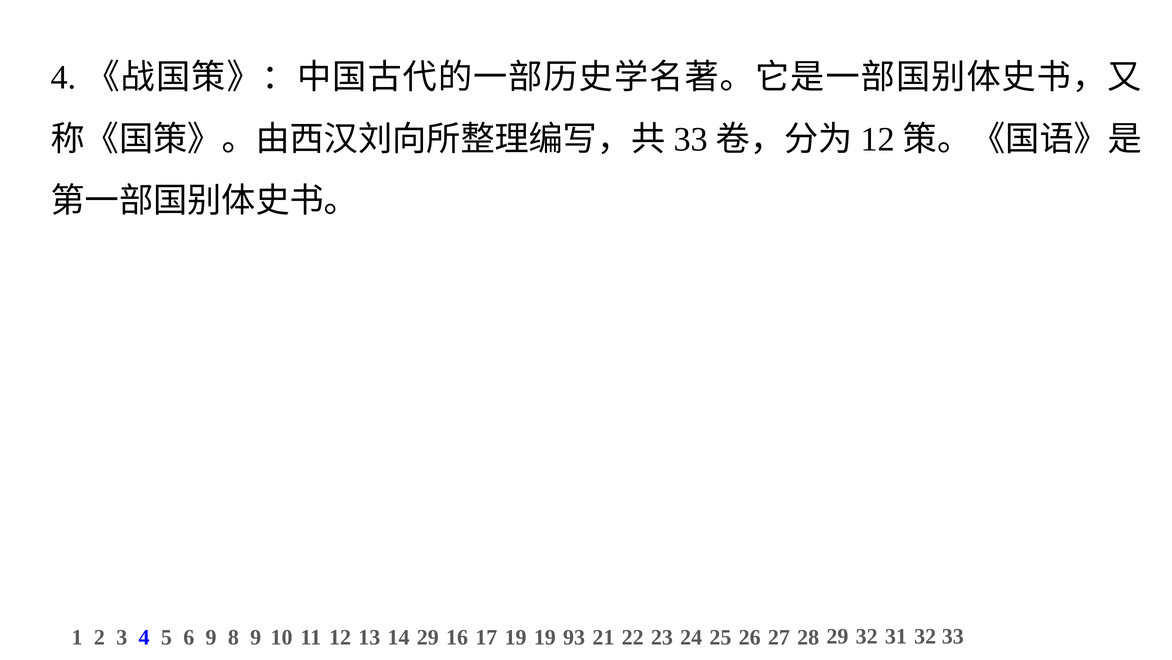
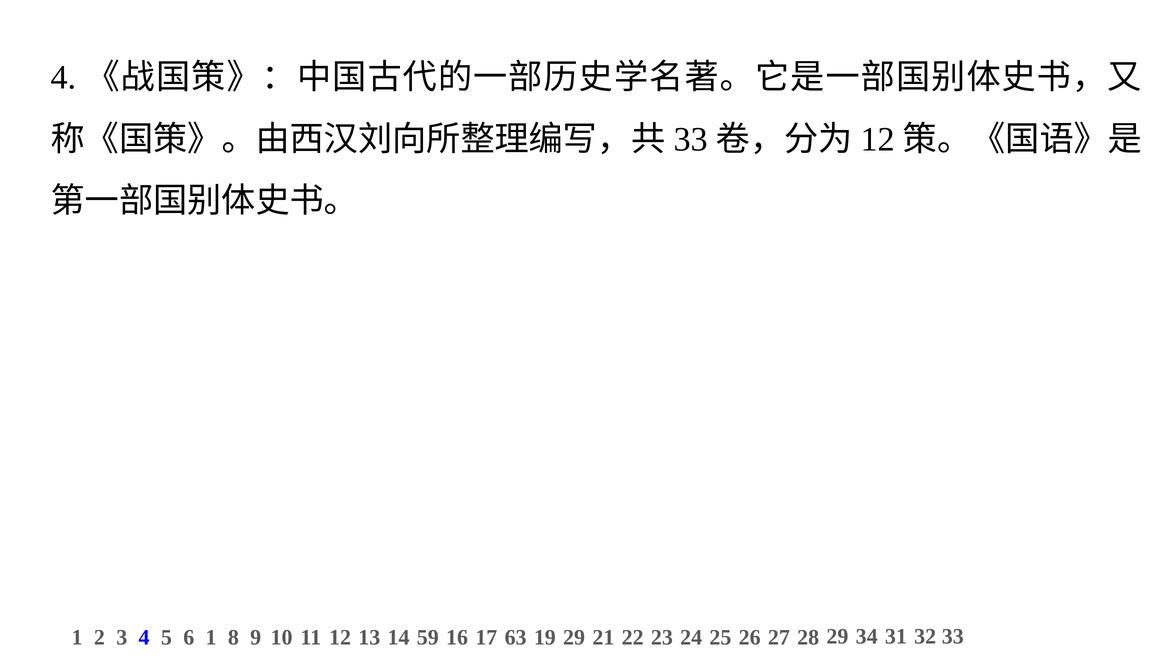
6 9: 9 -> 1
14 29: 29 -> 59
17 19: 19 -> 63
19 93: 93 -> 29
29 32: 32 -> 34
